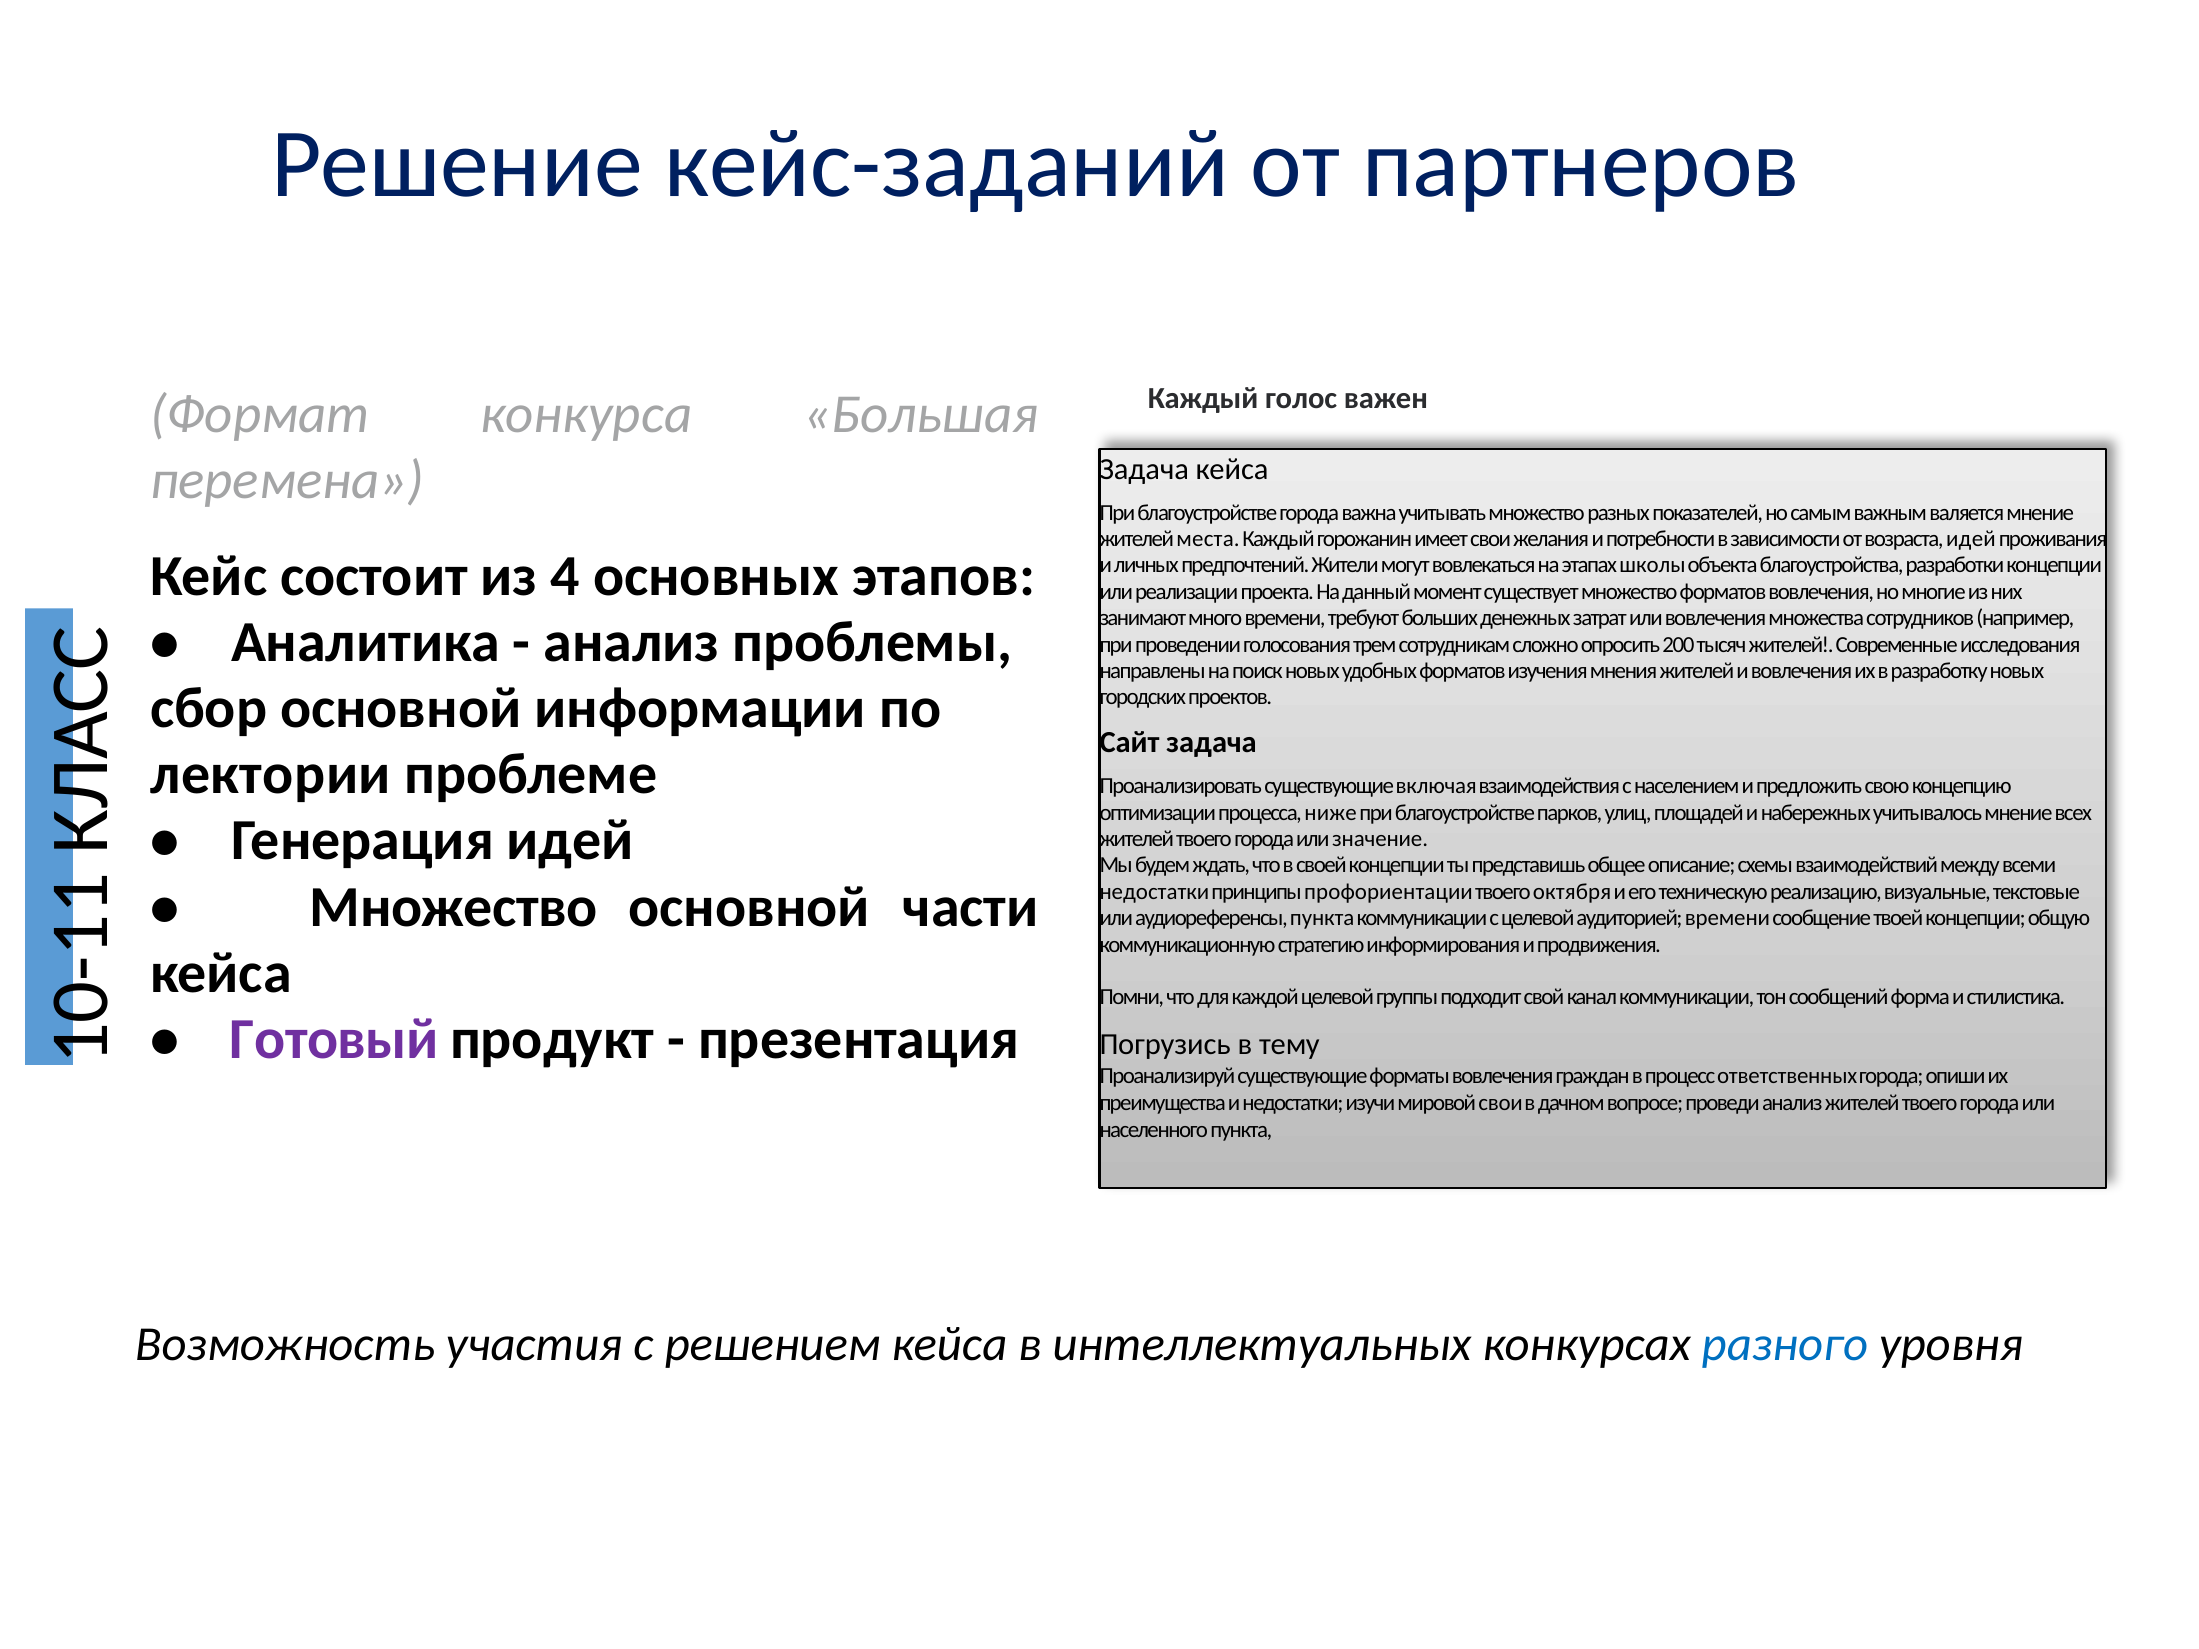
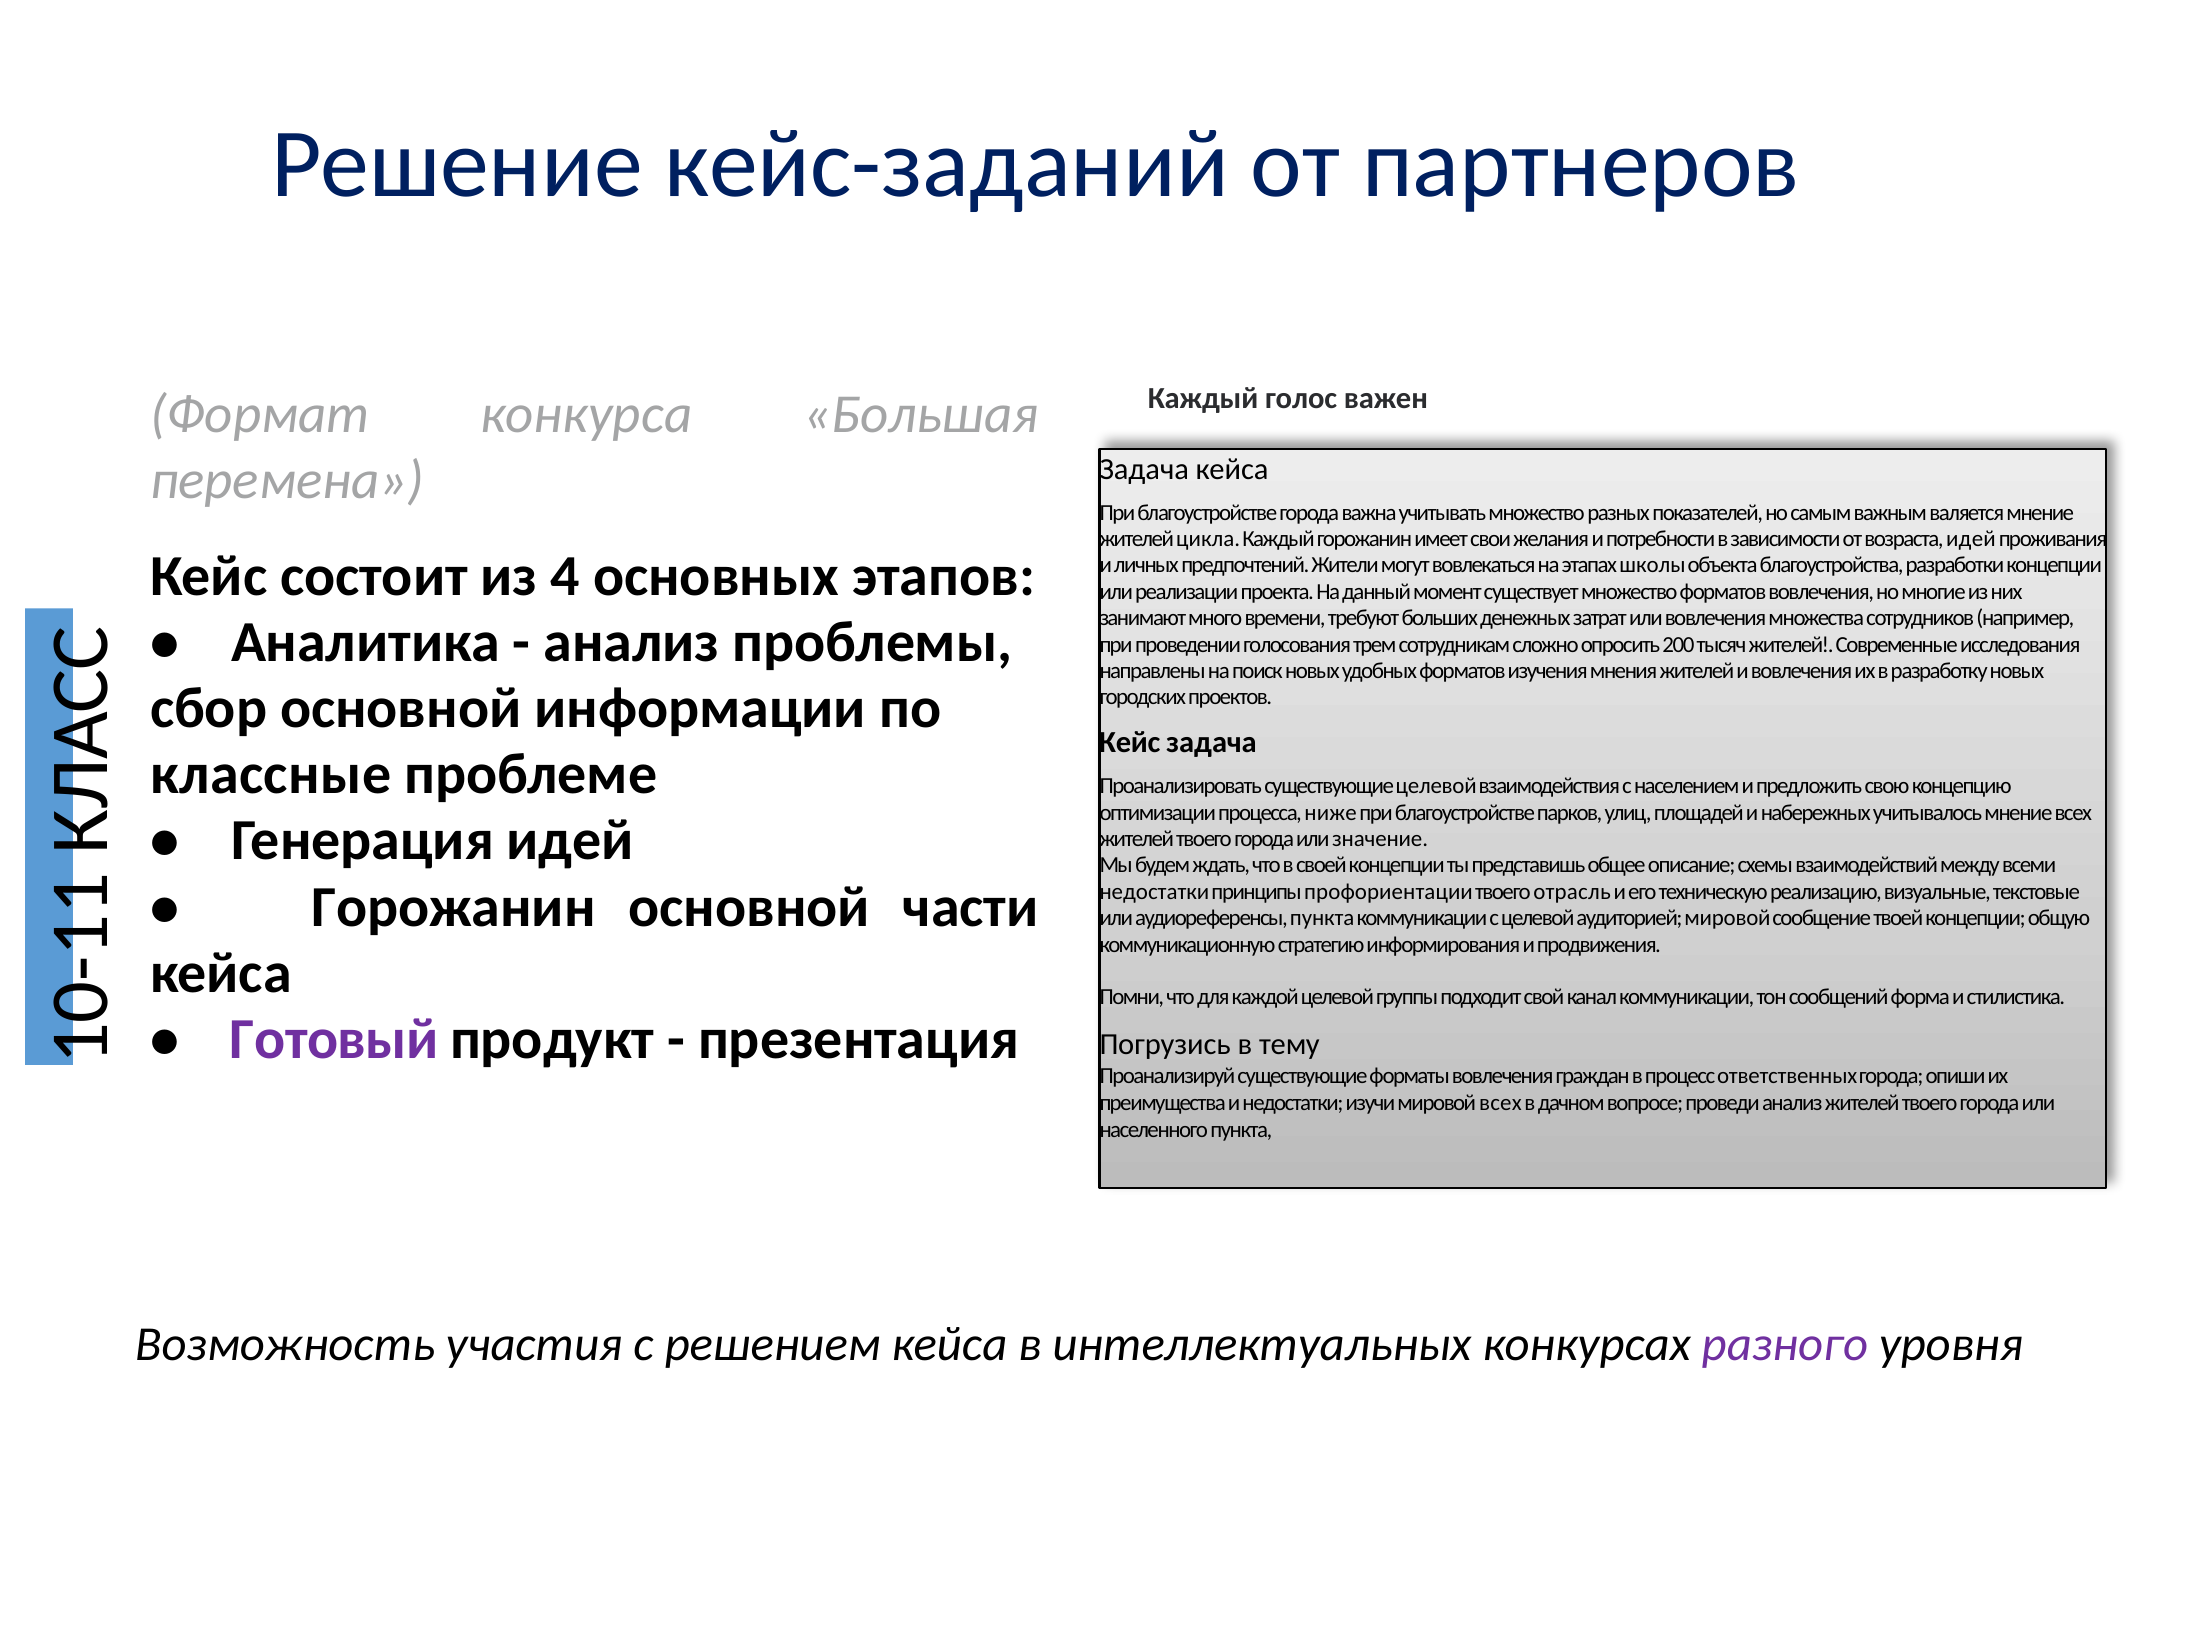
места: места -> цикла
Сайт at (1129, 743): Сайт -> Кейс
лектории: лектории -> классные
существующие включая: включая -> целевой
октября: октября -> отрасль
Множество at (454, 907): Множество -> Горожанин
аудиторией времени: времени -> мировой
мировой свои: свои -> всех
разного colour: blue -> purple
